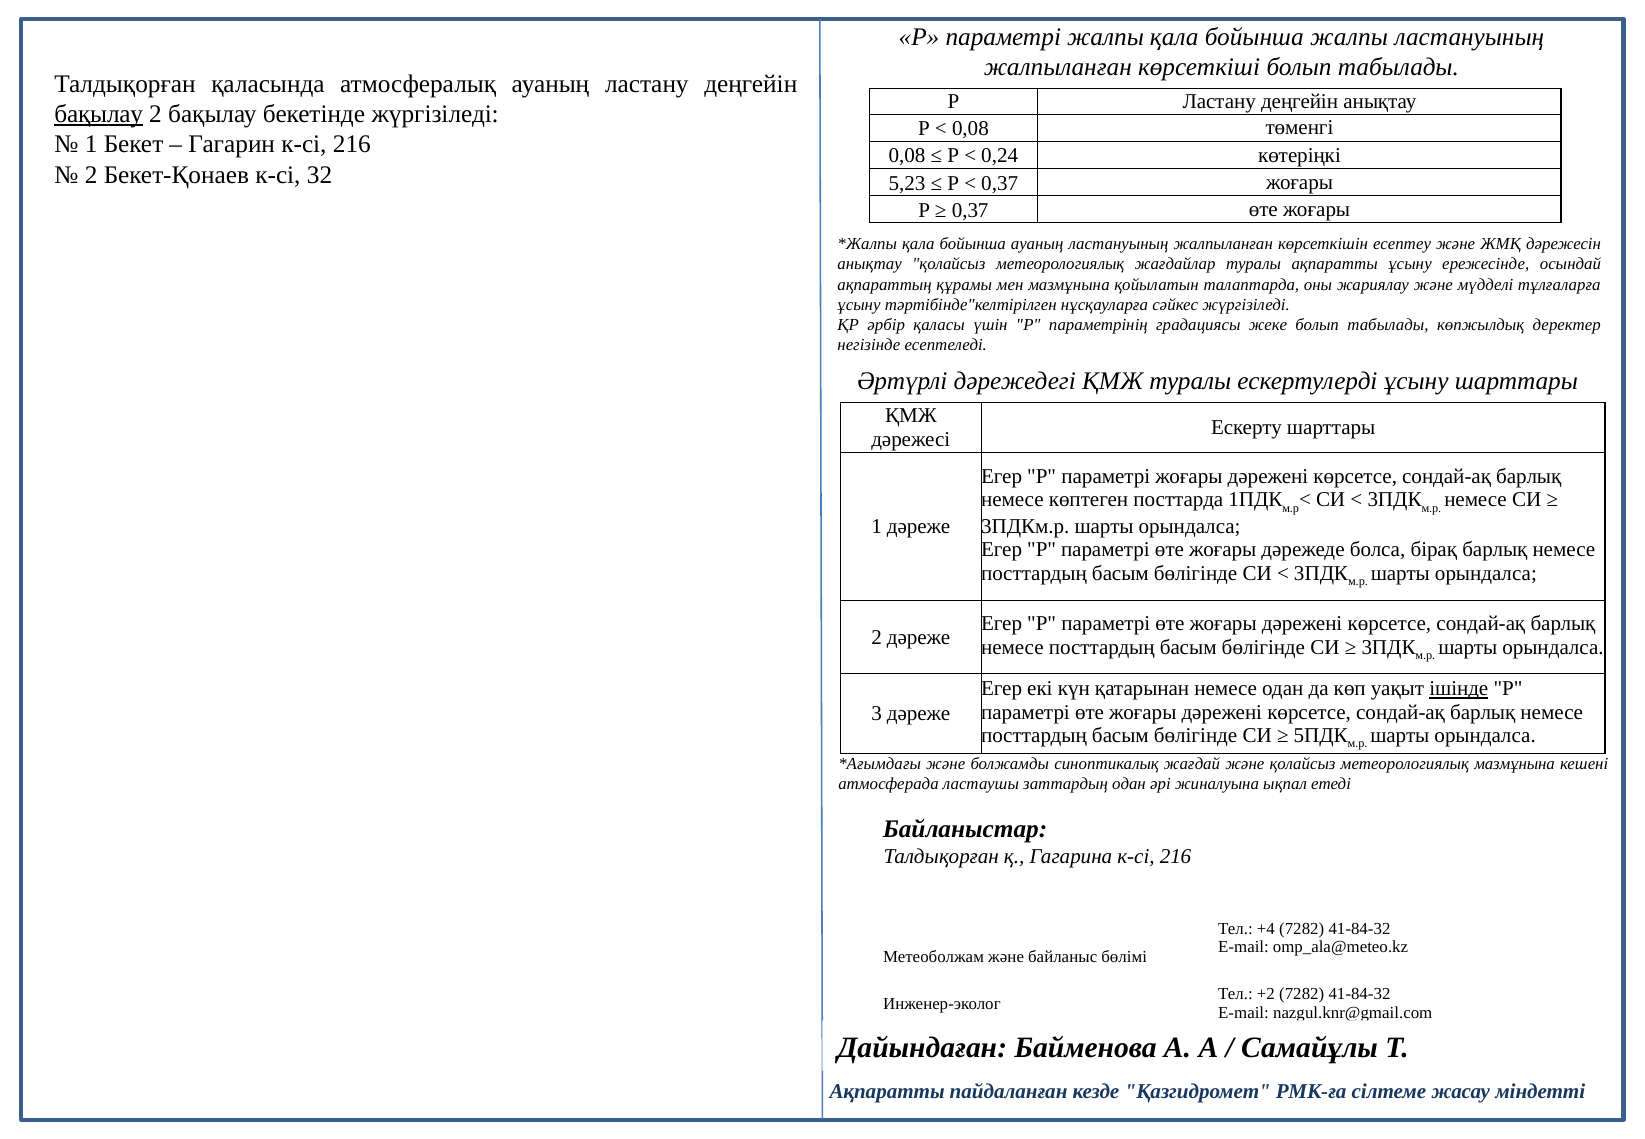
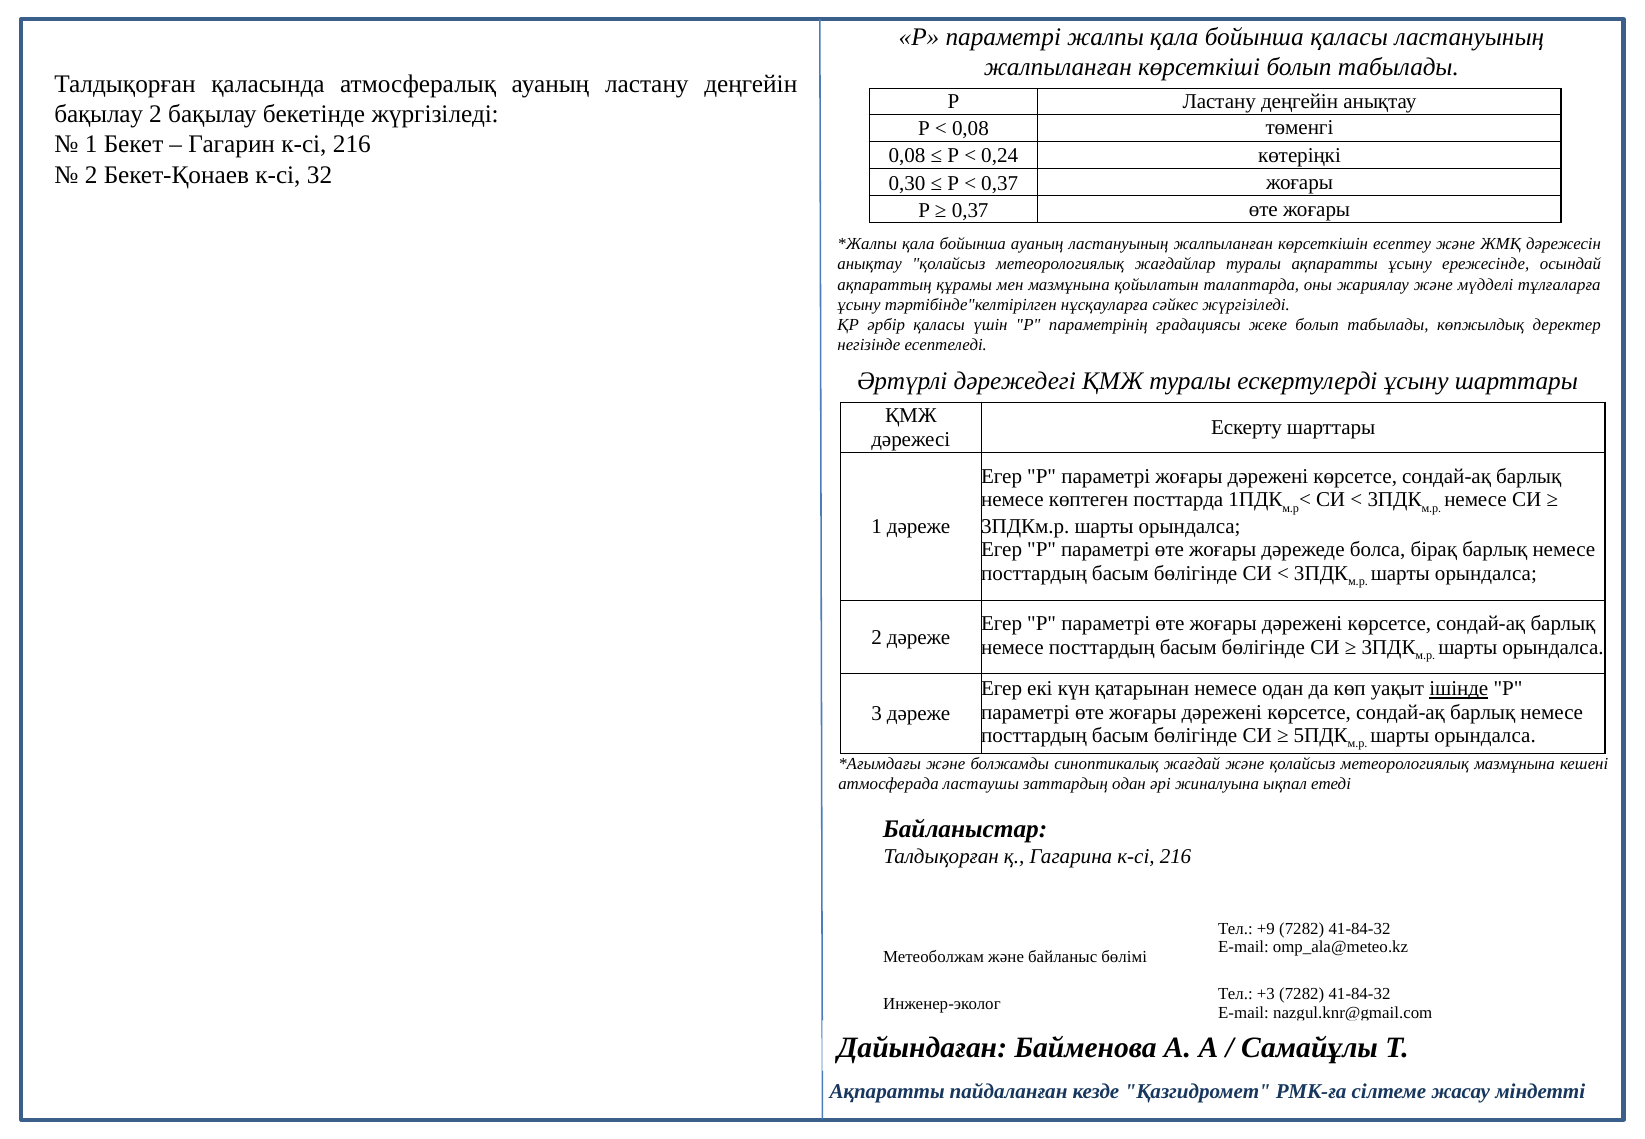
бойынша жалпы: жалпы -> қаласы
бақылау at (99, 114) underline: present -> none
5,23: 5,23 -> 0,30
+4: +4 -> +9
+2: +2 -> +3
